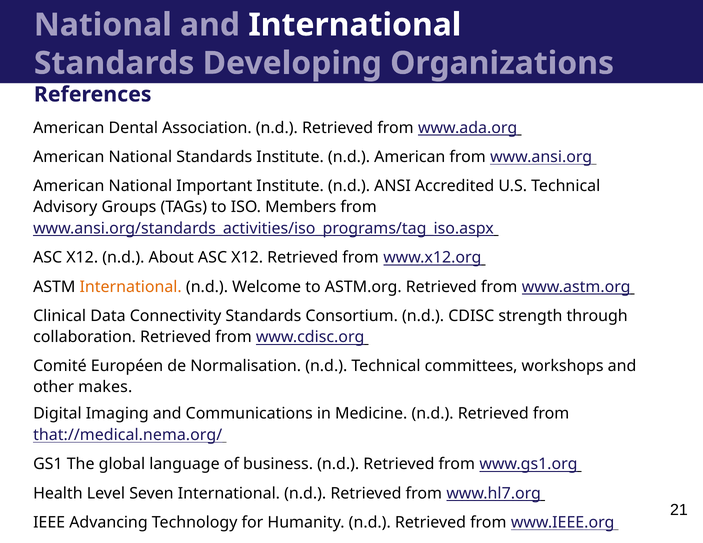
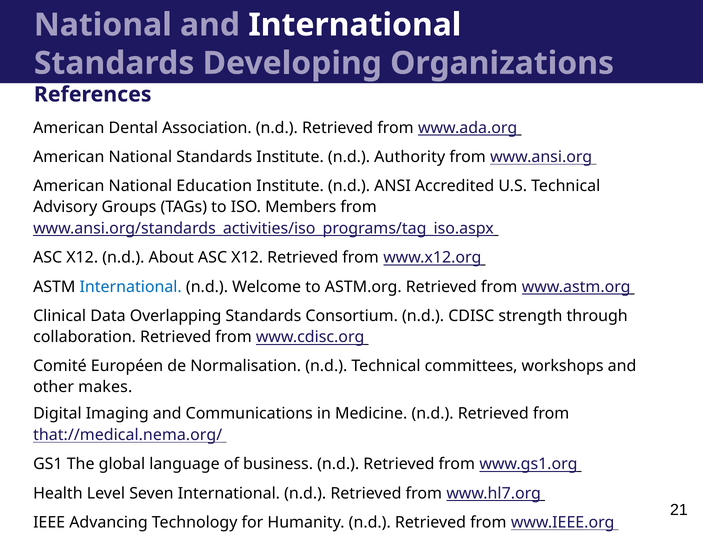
n.d American: American -> Authority
Important: Important -> Education
International at (131, 287) colour: orange -> blue
Connectivity: Connectivity -> Overlapping
